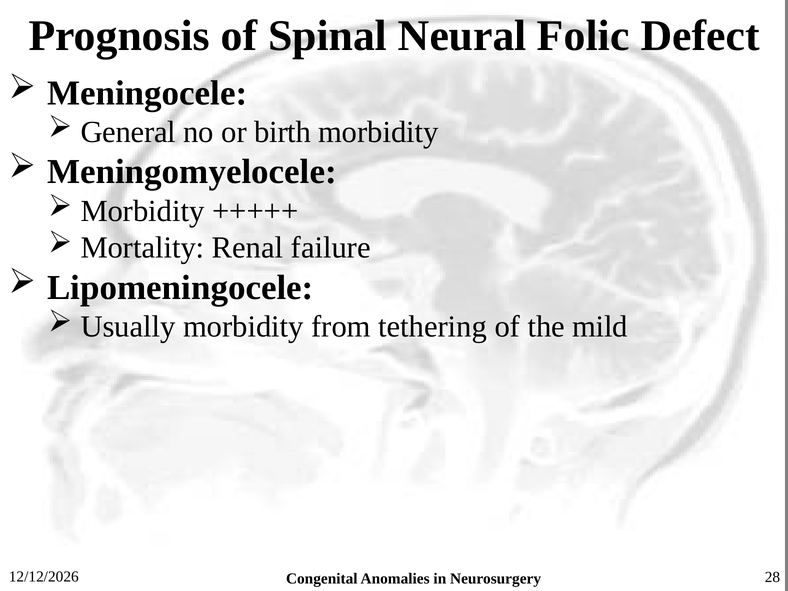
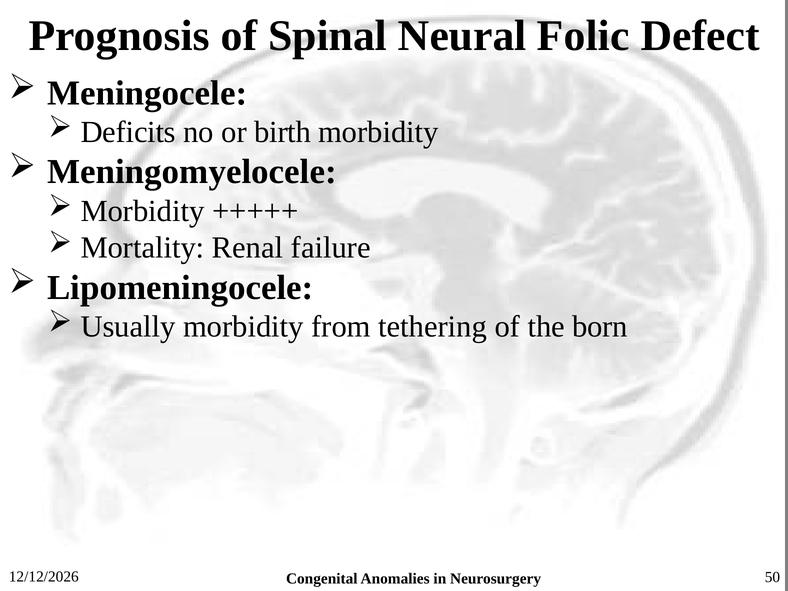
General: General -> Deficits
mild: mild -> born
28: 28 -> 50
